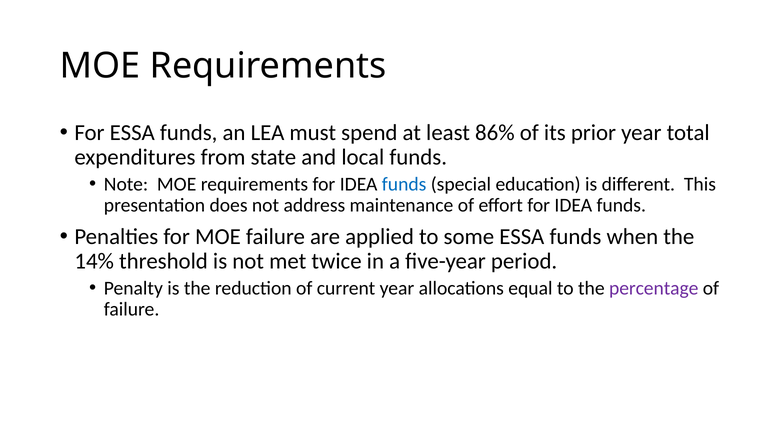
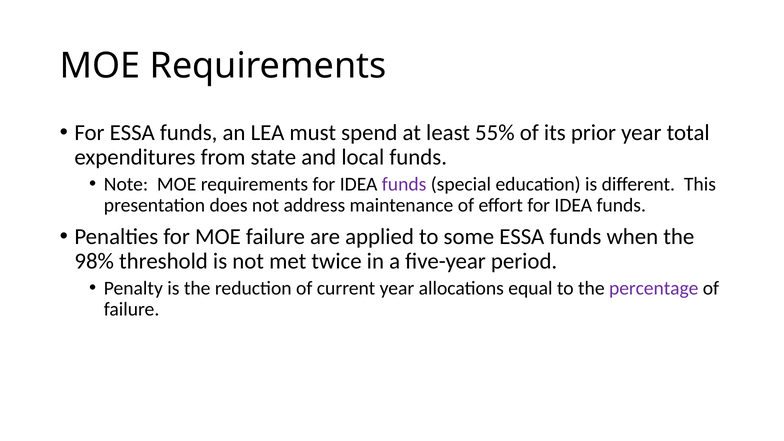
86%: 86% -> 55%
funds at (404, 184) colour: blue -> purple
14%: 14% -> 98%
